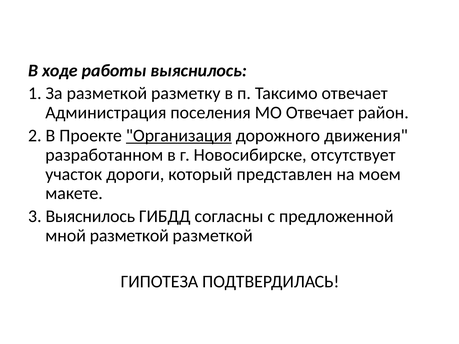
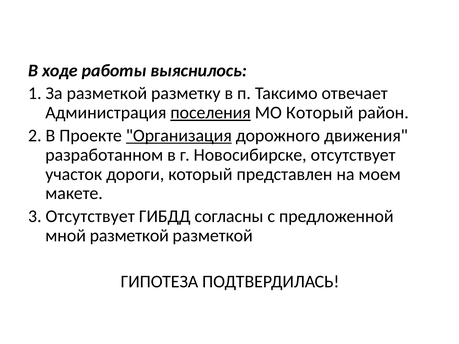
поселения underline: none -> present
МО Отвечает: Отвечает -> Который
3 Выяснилось: Выяснилось -> Отсутствует
